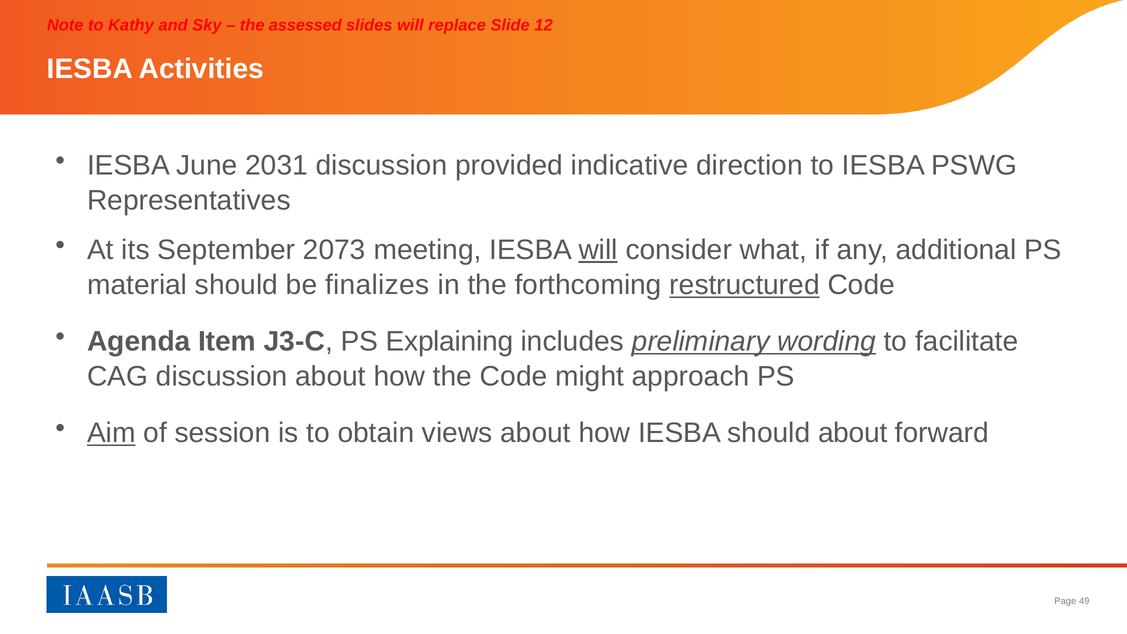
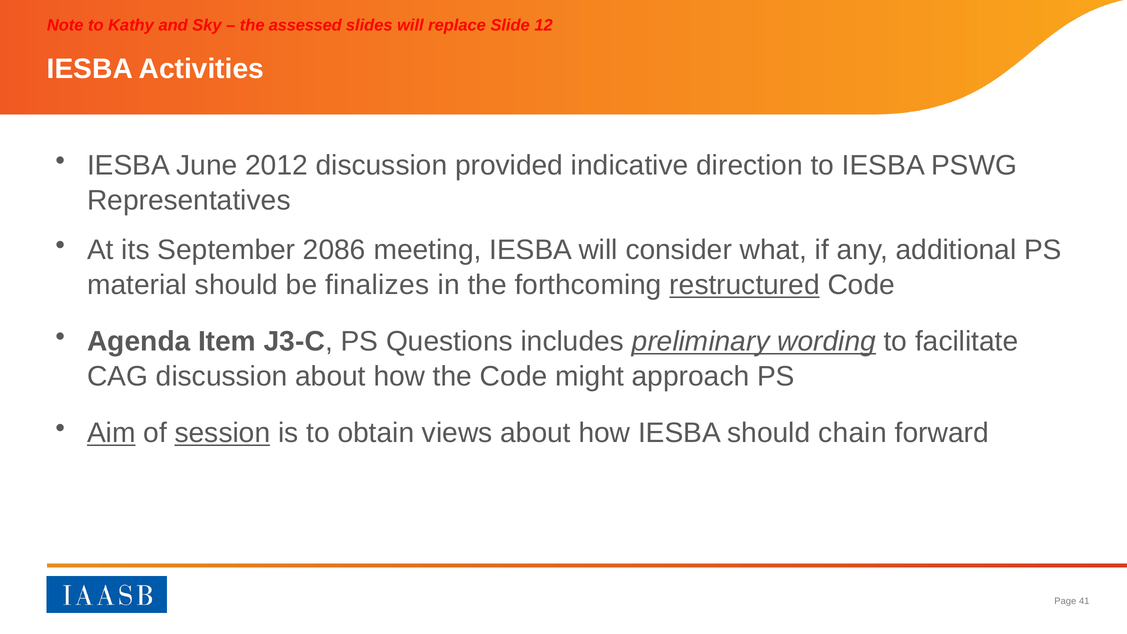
2031: 2031 -> 2012
2073: 2073 -> 2086
will at (598, 250) underline: present -> none
Explaining: Explaining -> Questions
session underline: none -> present
should about: about -> chain
49: 49 -> 41
